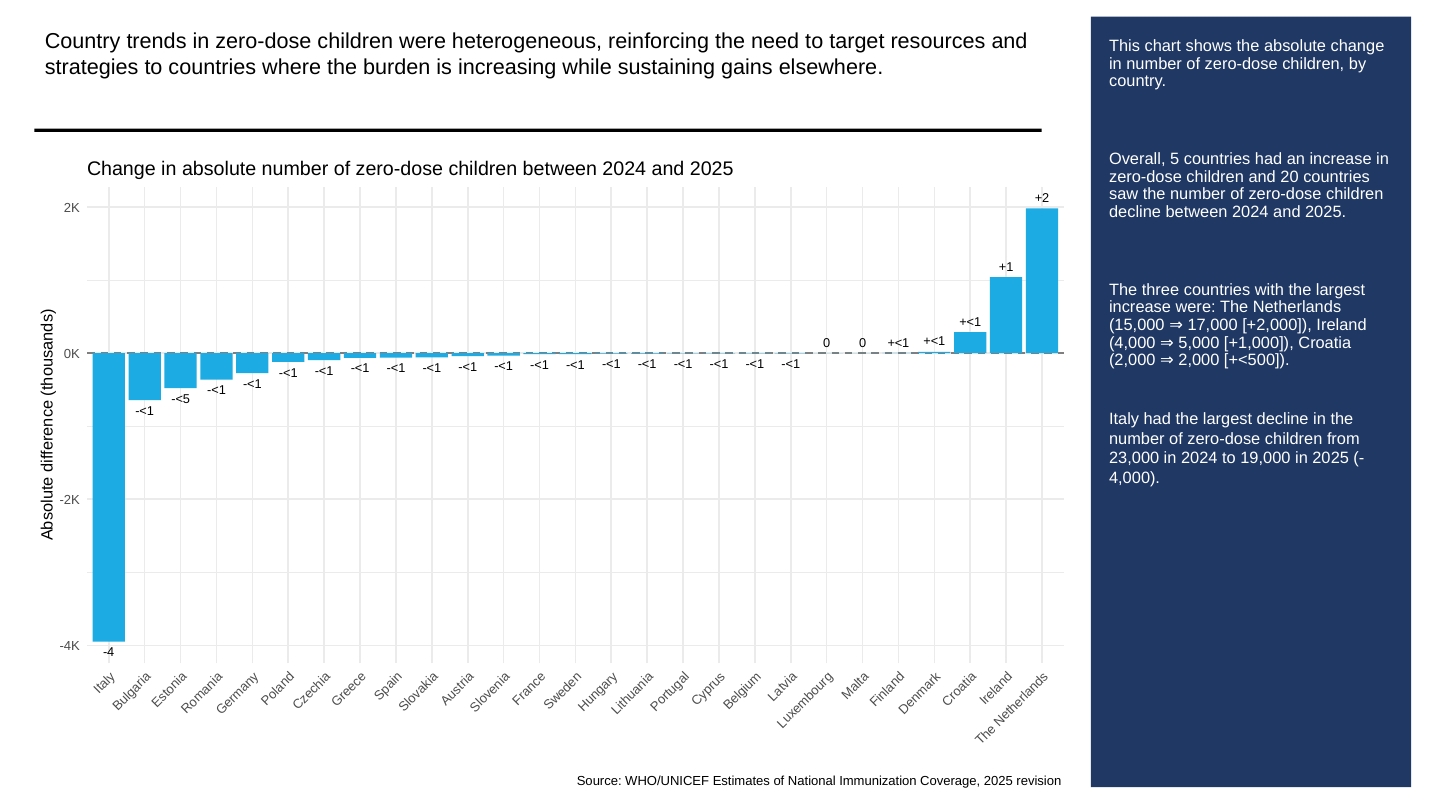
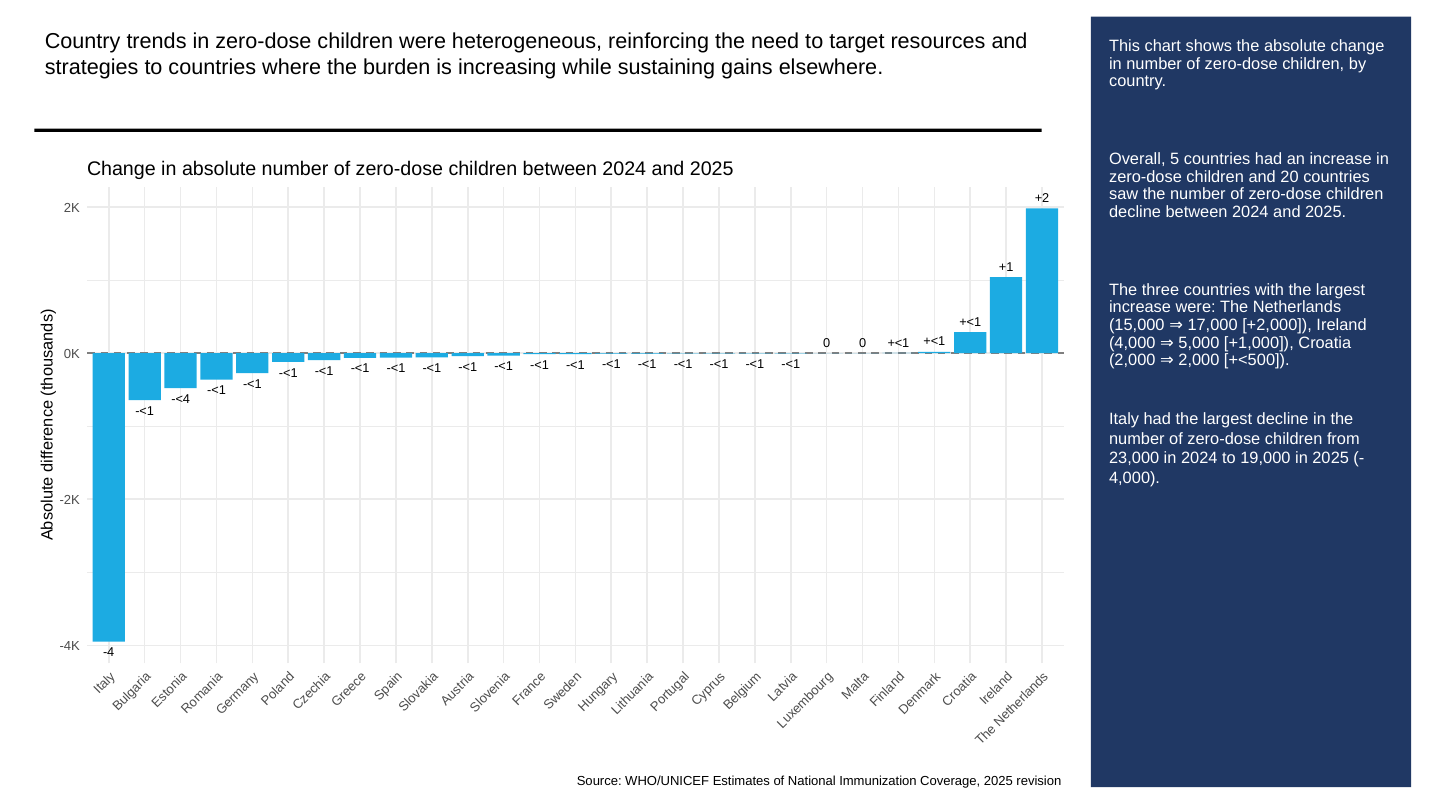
-<5: -<5 -> -<4
